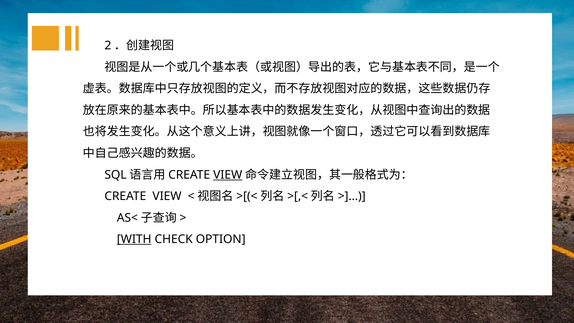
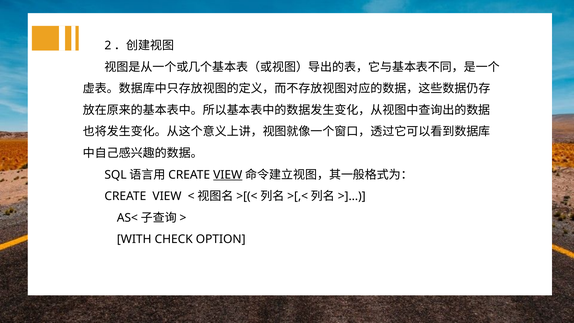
WITH underline: present -> none
